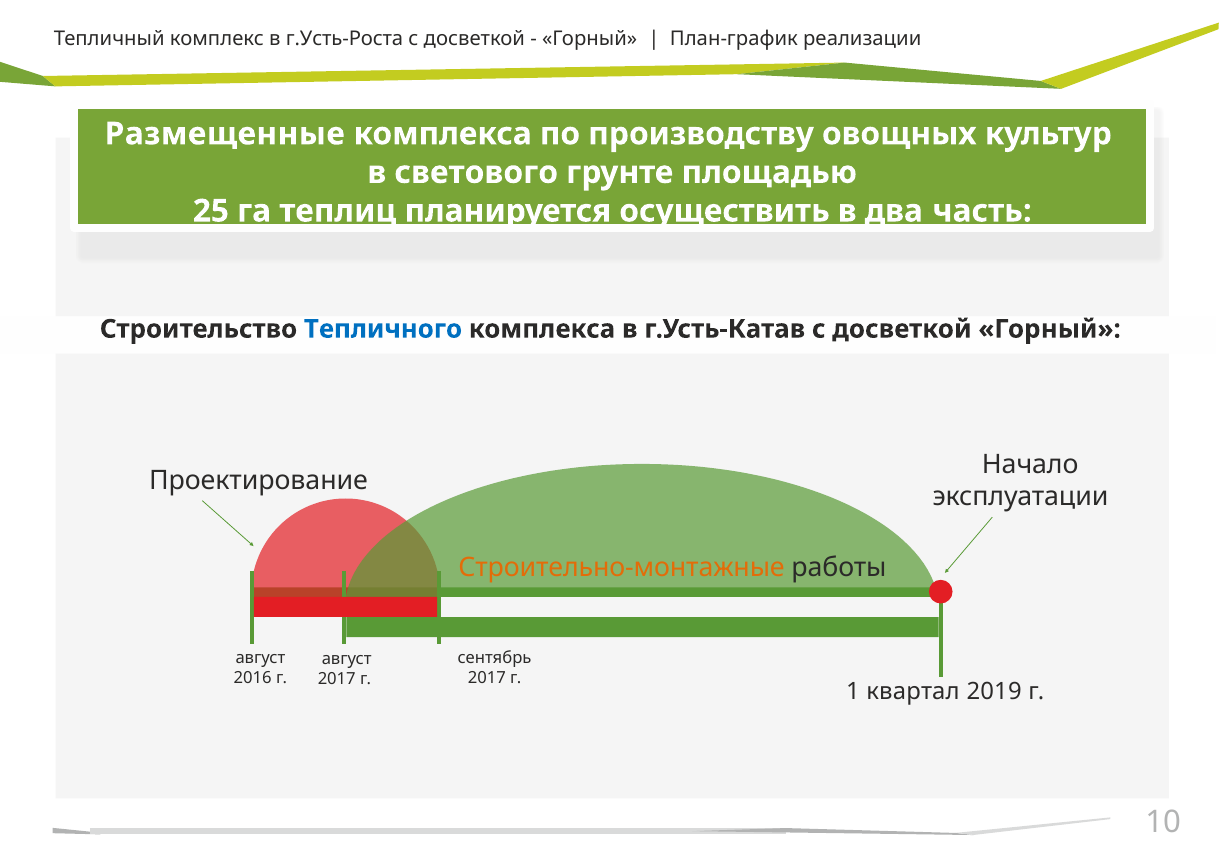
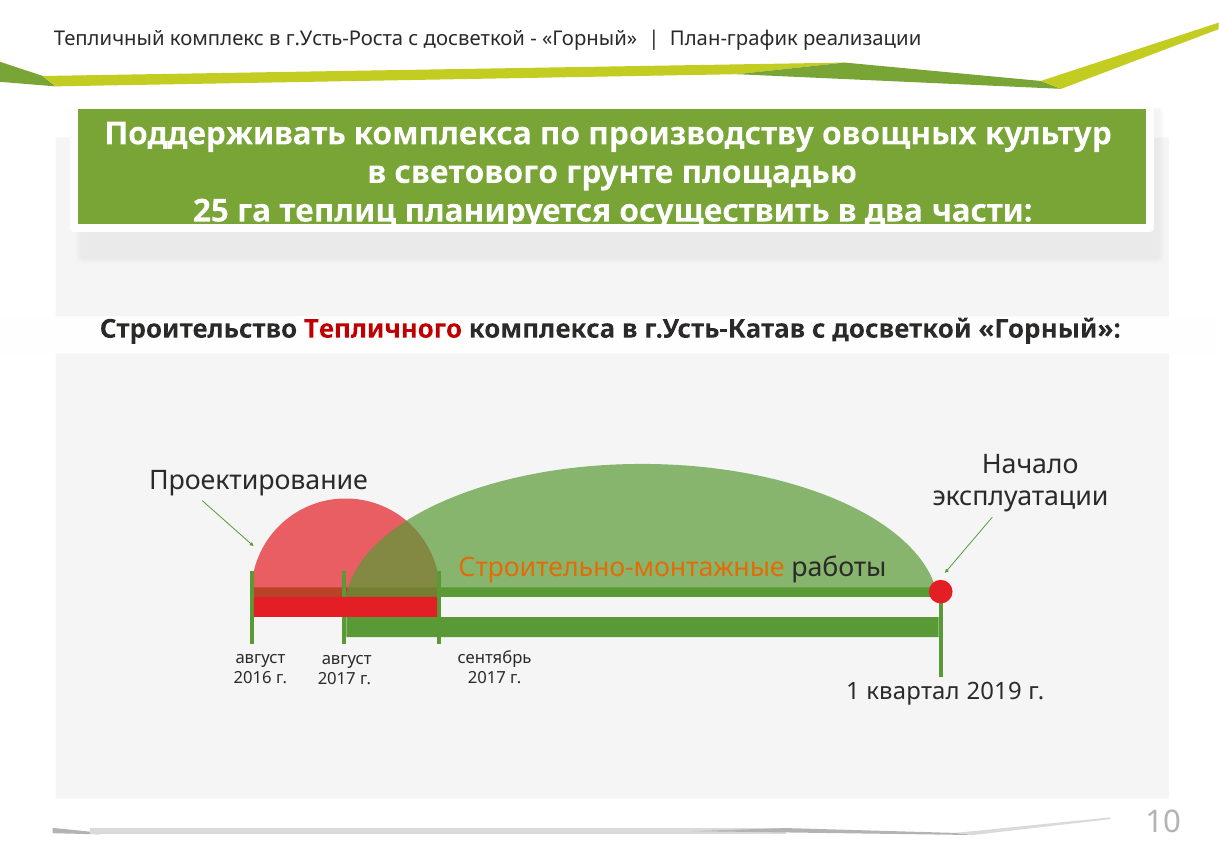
Размещенные: Размещенные -> Поддерживать
часть: часть -> части
Тепличного colour: blue -> red
